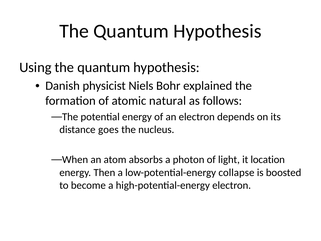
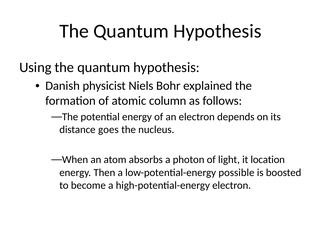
natural: natural -> column
collapse: collapse -> possible
